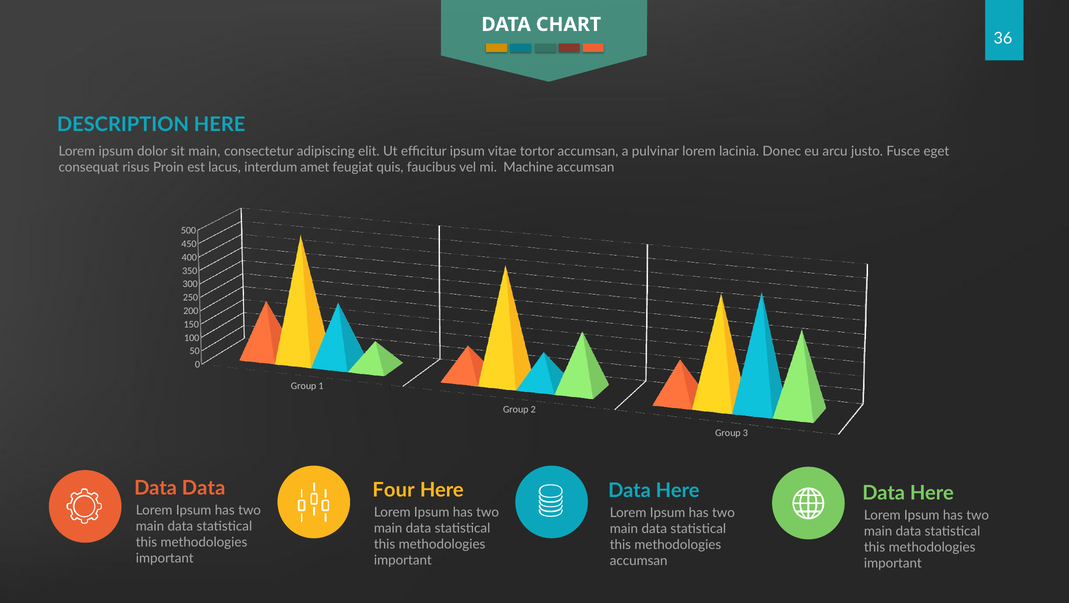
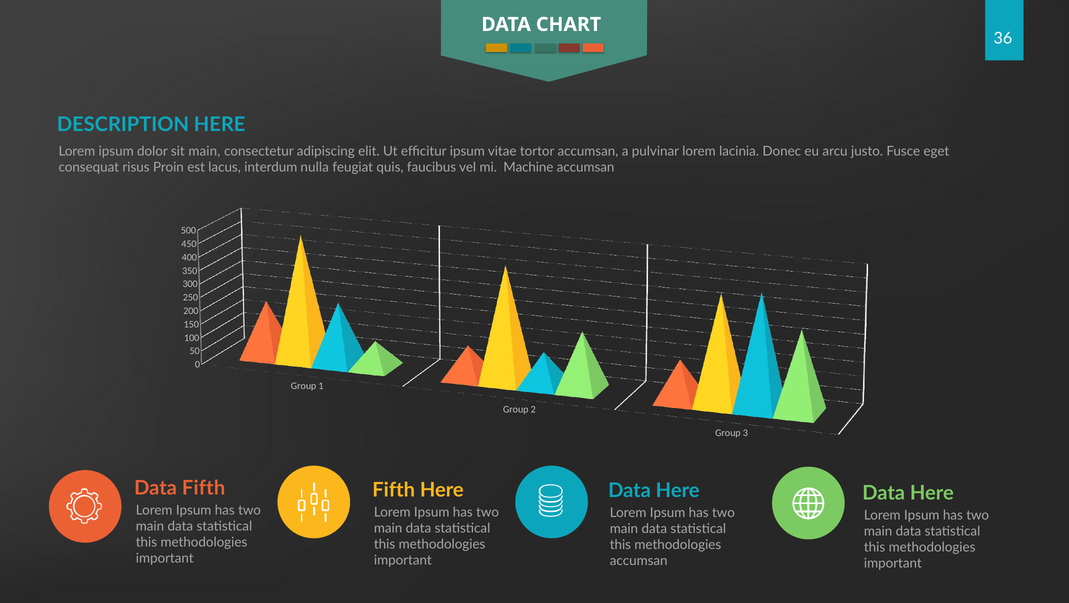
amet: amet -> nulla
Data Data: Data -> Fifth
Four at (394, 490): Four -> Fifth
